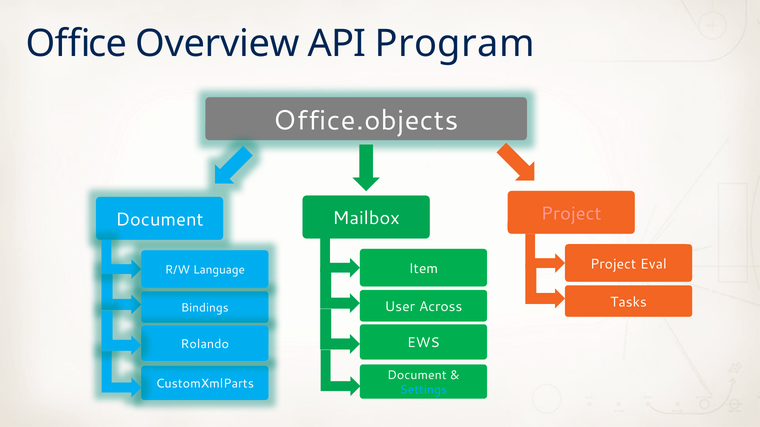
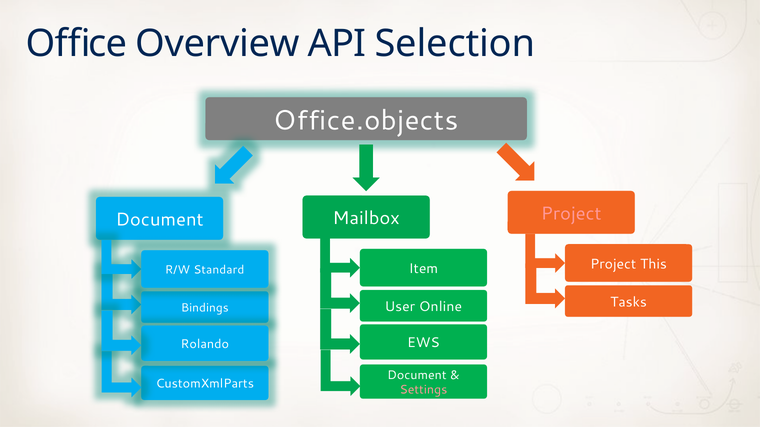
Program: Program -> Selection
Eval: Eval -> This
Language: Language -> Standard
Across: Across -> Online
Settings colour: light blue -> pink
